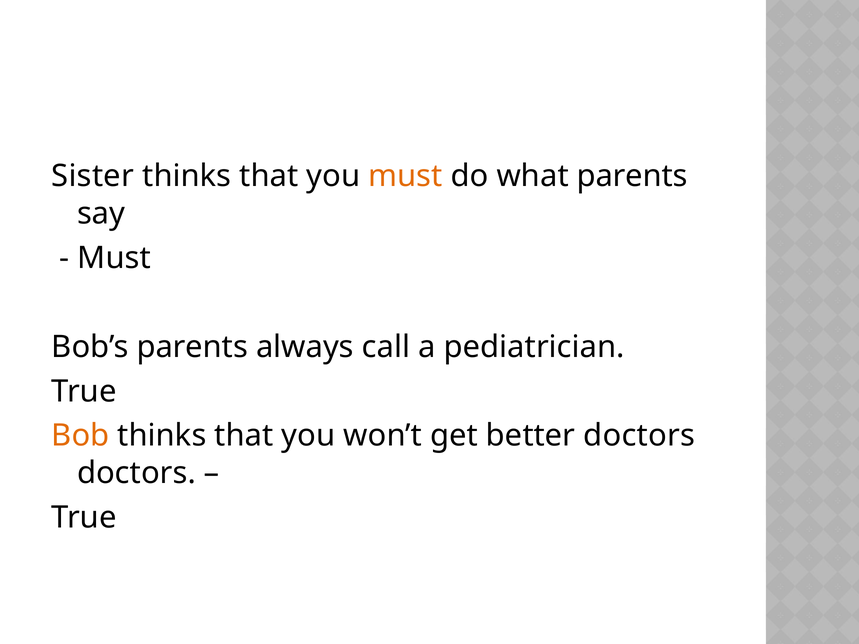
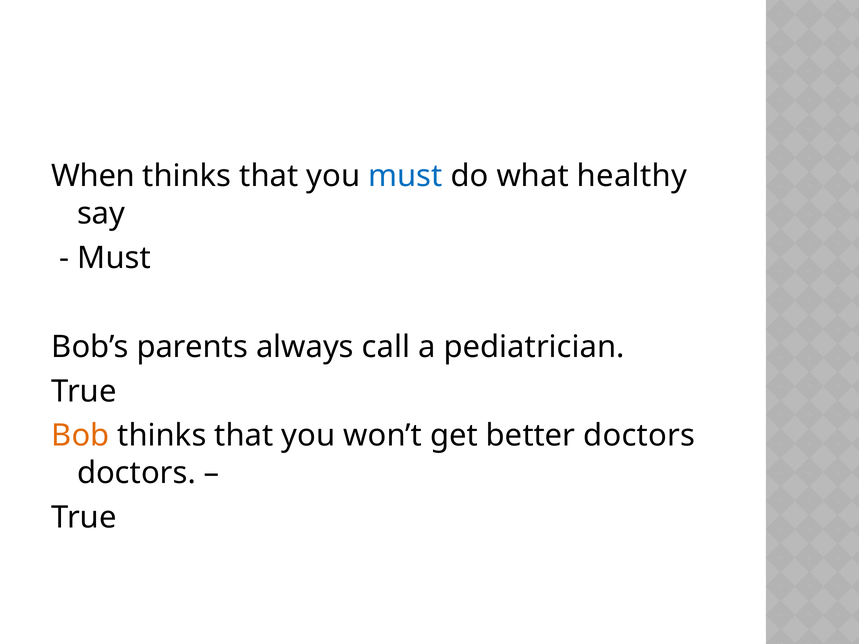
Sister: Sister -> When
must at (405, 176) colour: orange -> blue
what parents: parents -> healthy
